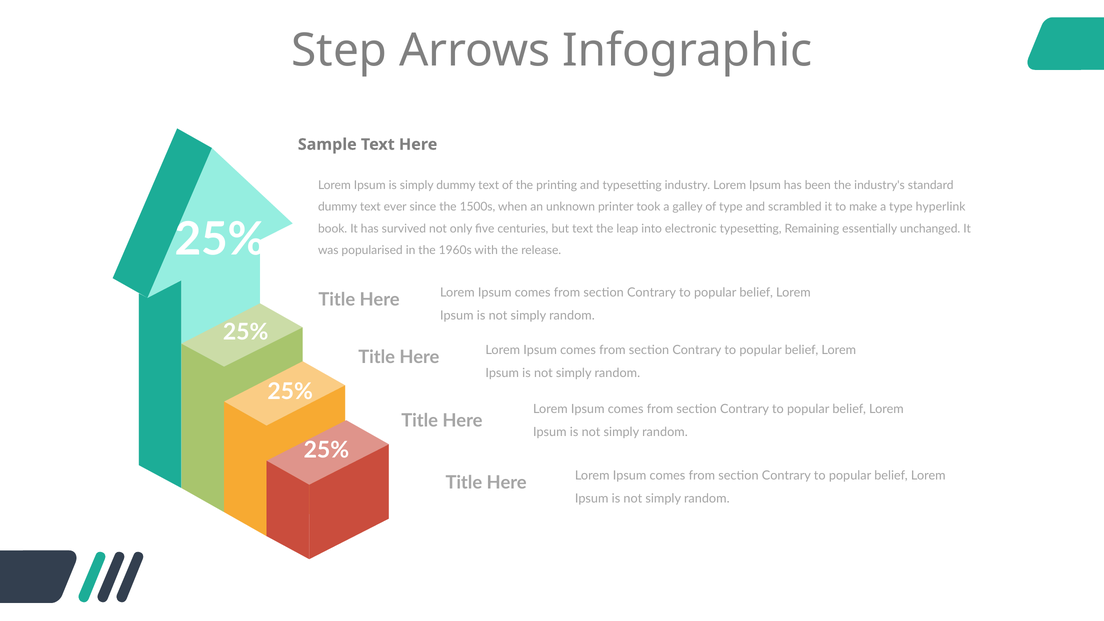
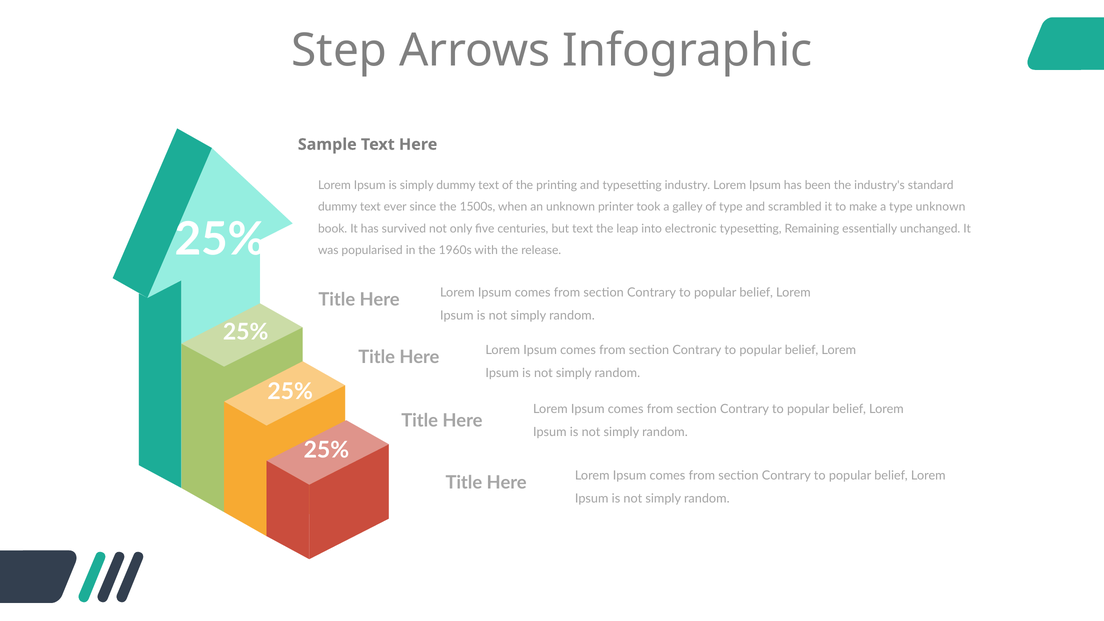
type hyperlink: hyperlink -> unknown
